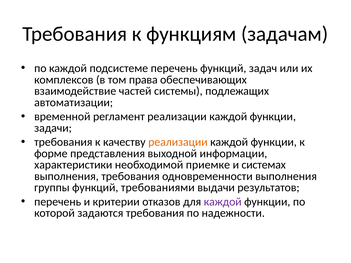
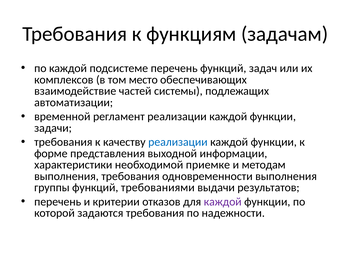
права: права -> место
реализации at (178, 142) colour: orange -> blue
системах: системах -> методам
